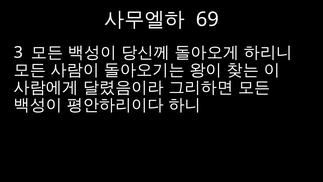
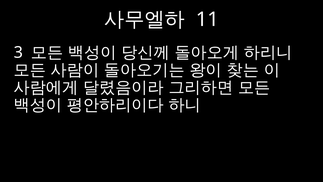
69: 69 -> 11
